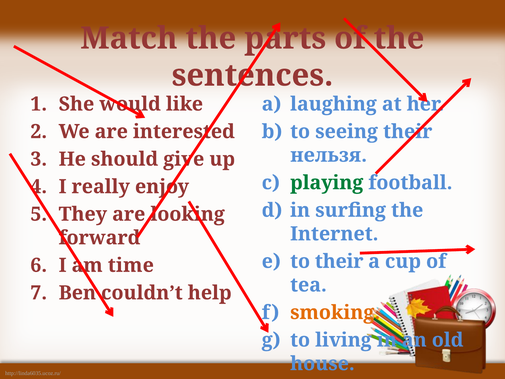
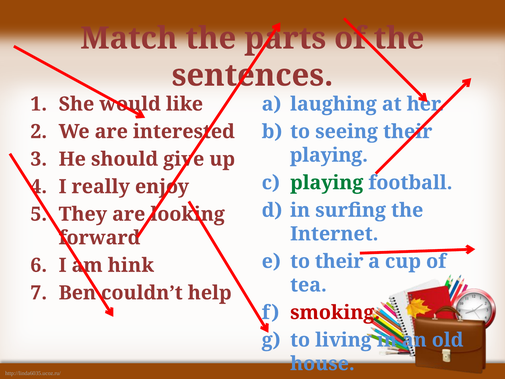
нельзя at (329, 155): нельзя -> playing
time: time -> hink
smoking colour: orange -> red
